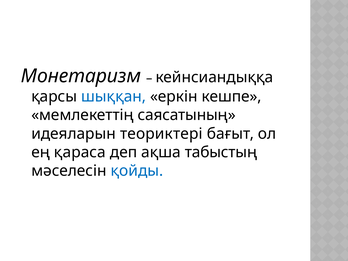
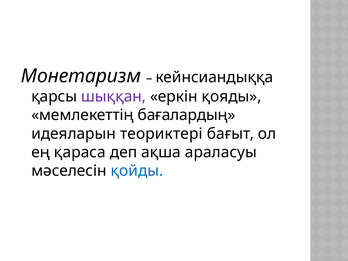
шыққан colour: blue -> purple
кешпе: кешпе -> қояды
саясатының: саясатының -> бағалардың
табыстың: табыстың -> араласуы
